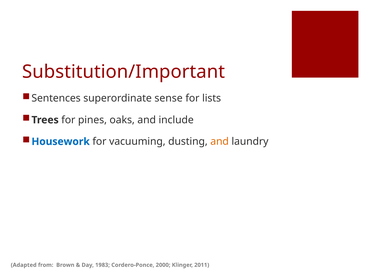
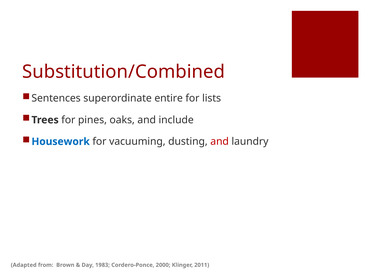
Substitution/Important: Substitution/Important -> Substitution/Combined
sense: sense -> entire
and at (220, 141) colour: orange -> red
